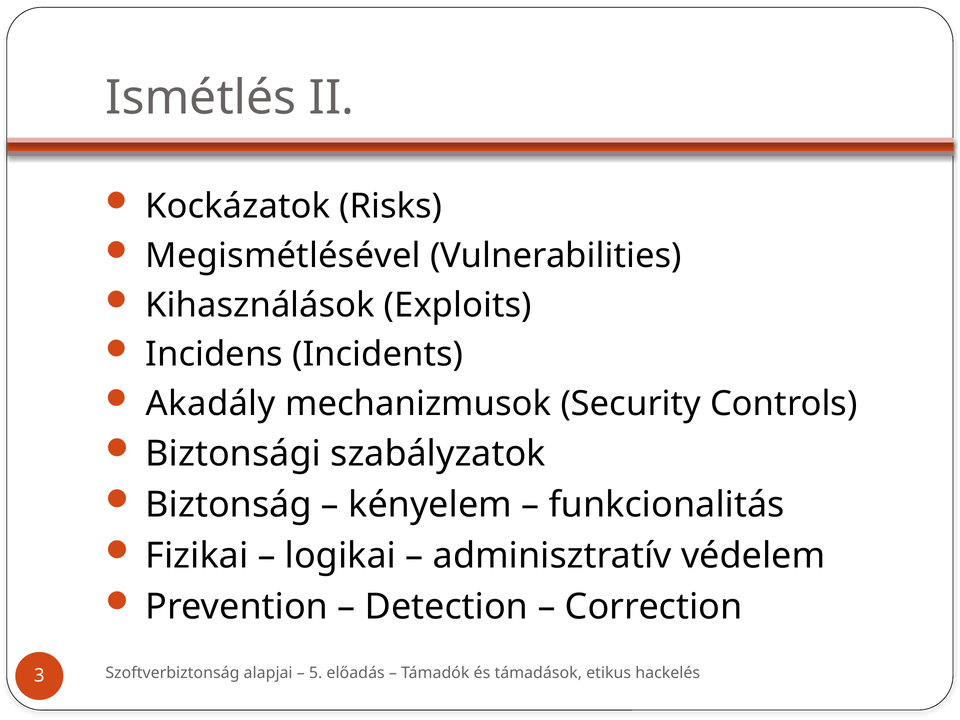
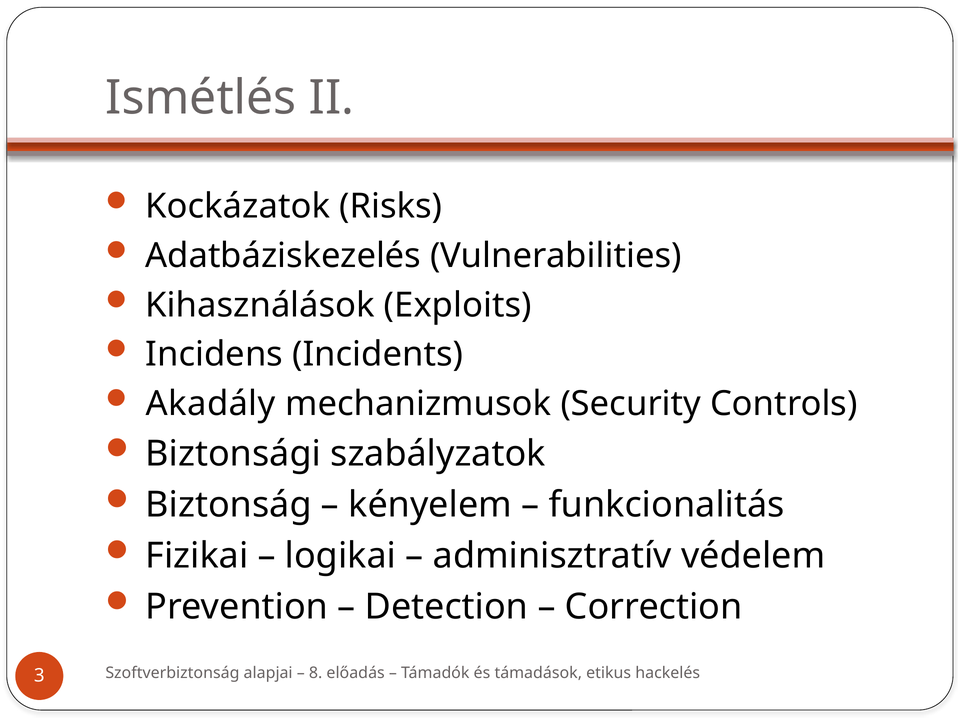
Megismétlésével: Megismétlésével -> Adatbáziskezelés
5: 5 -> 8
